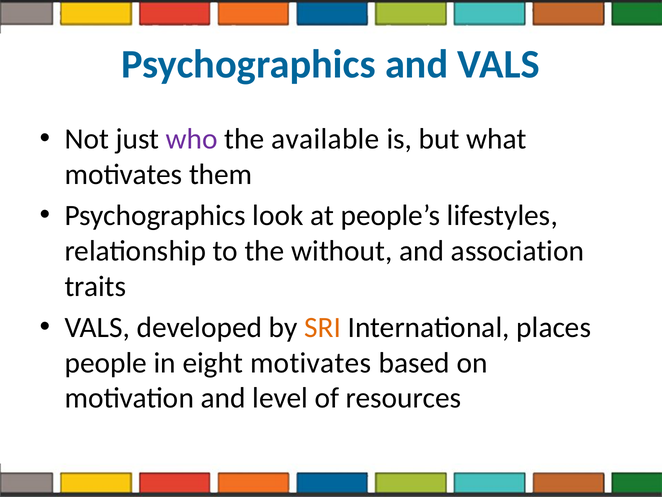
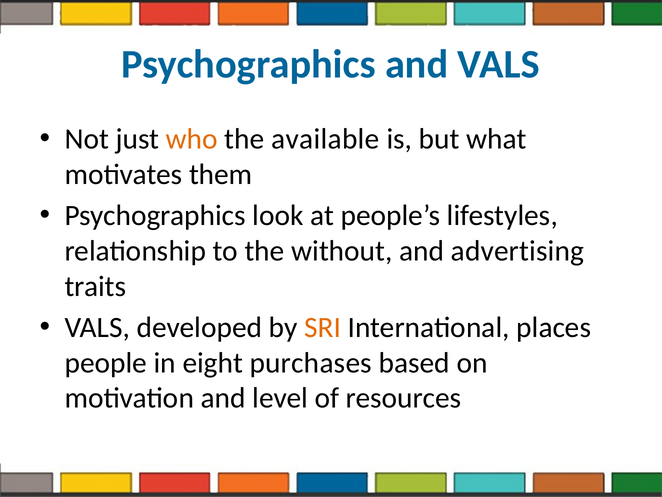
who colour: purple -> orange
association: association -> advertising
eight motivates: motivates -> purchases
